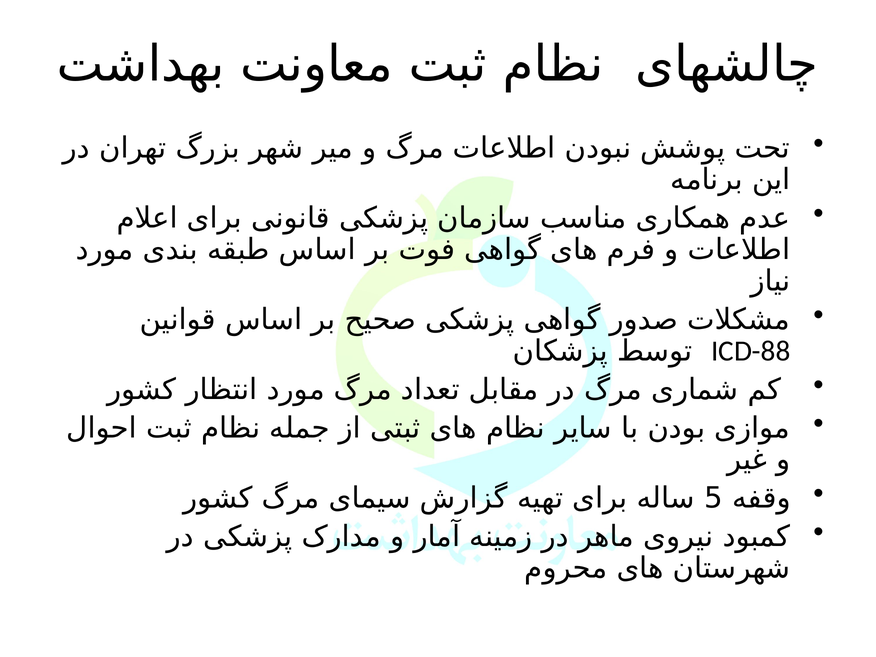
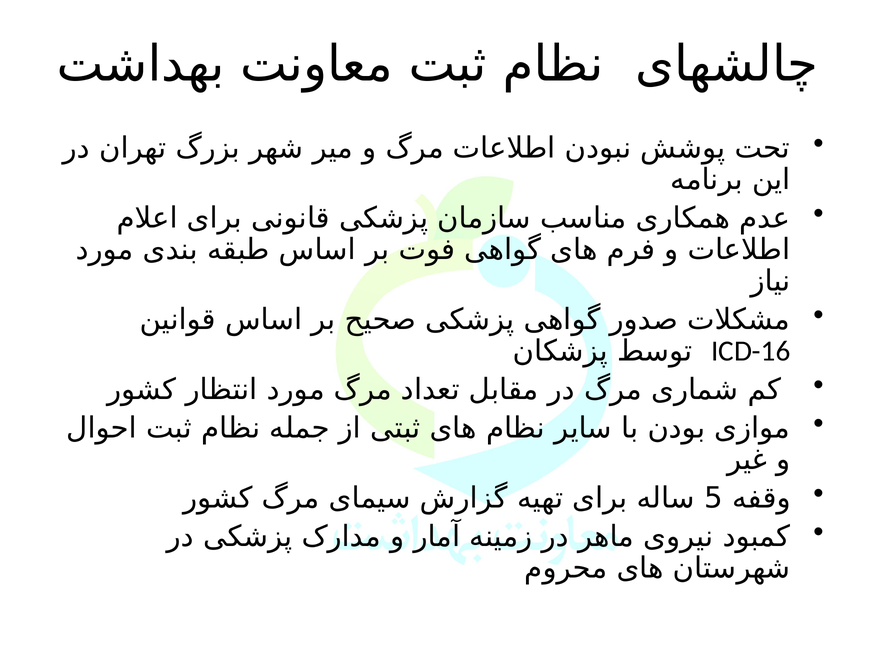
ICD-88: ICD-88 -> ICD-16
